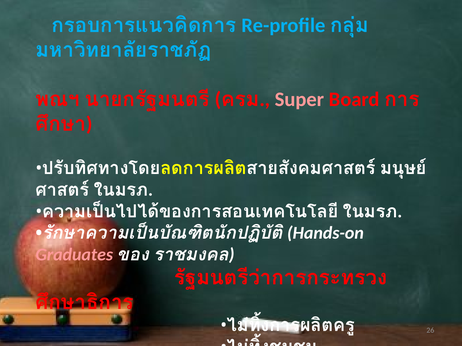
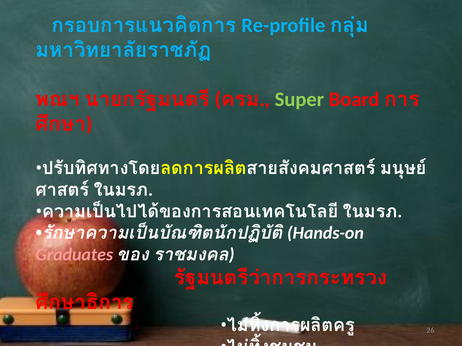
Super colour: pink -> light green
